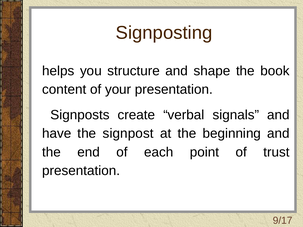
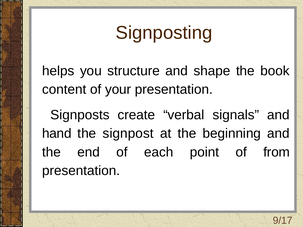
have: have -> hand
trust: trust -> from
